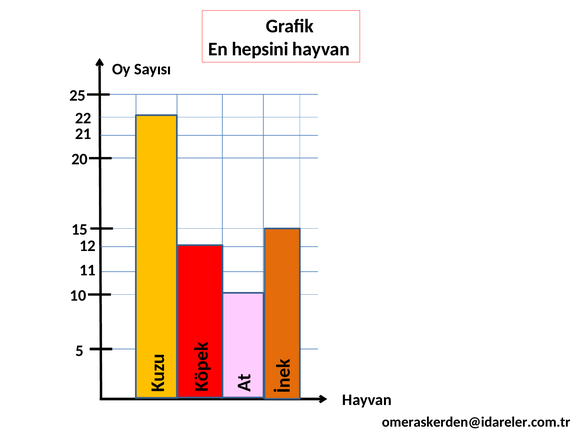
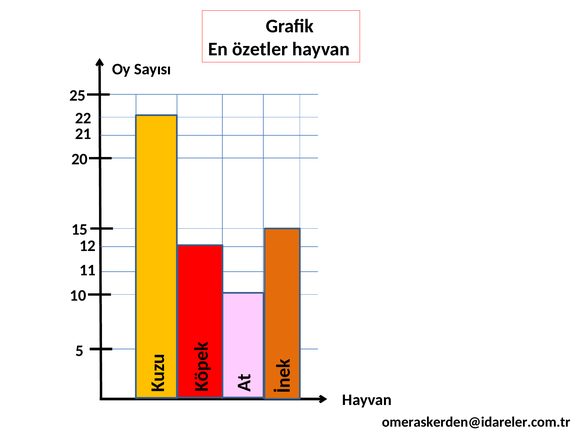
hepsini: hepsini -> özetler
